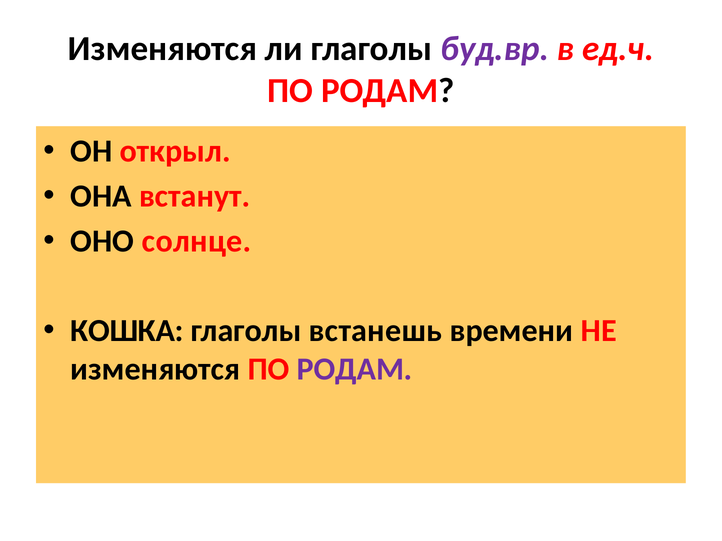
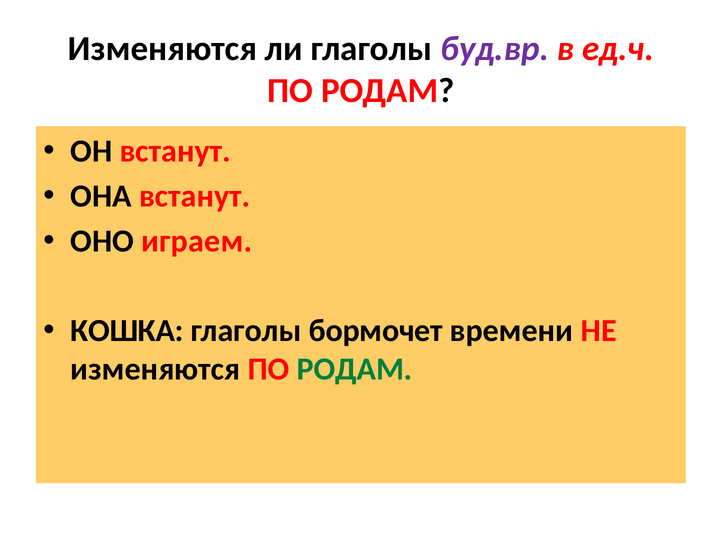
ОН открыл: открыл -> встанут
солнце: солнце -> играем
встанешь: встанешь -> бормочет
РОДАМ at (355, 370) colour: purple -> green
